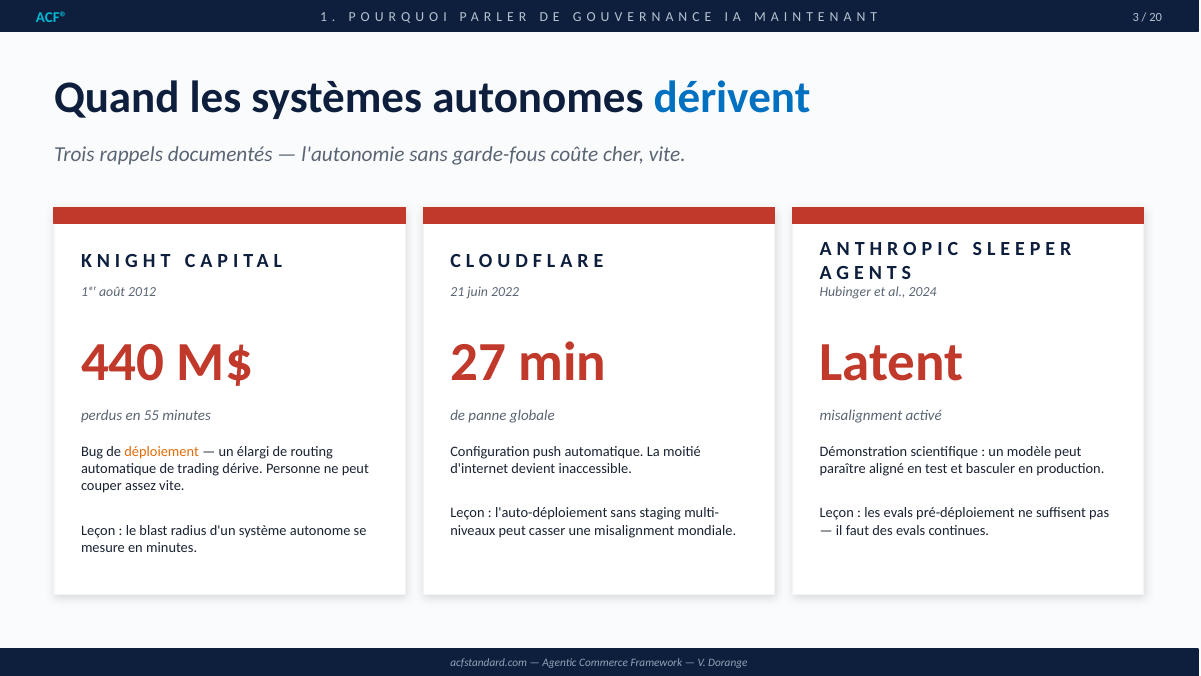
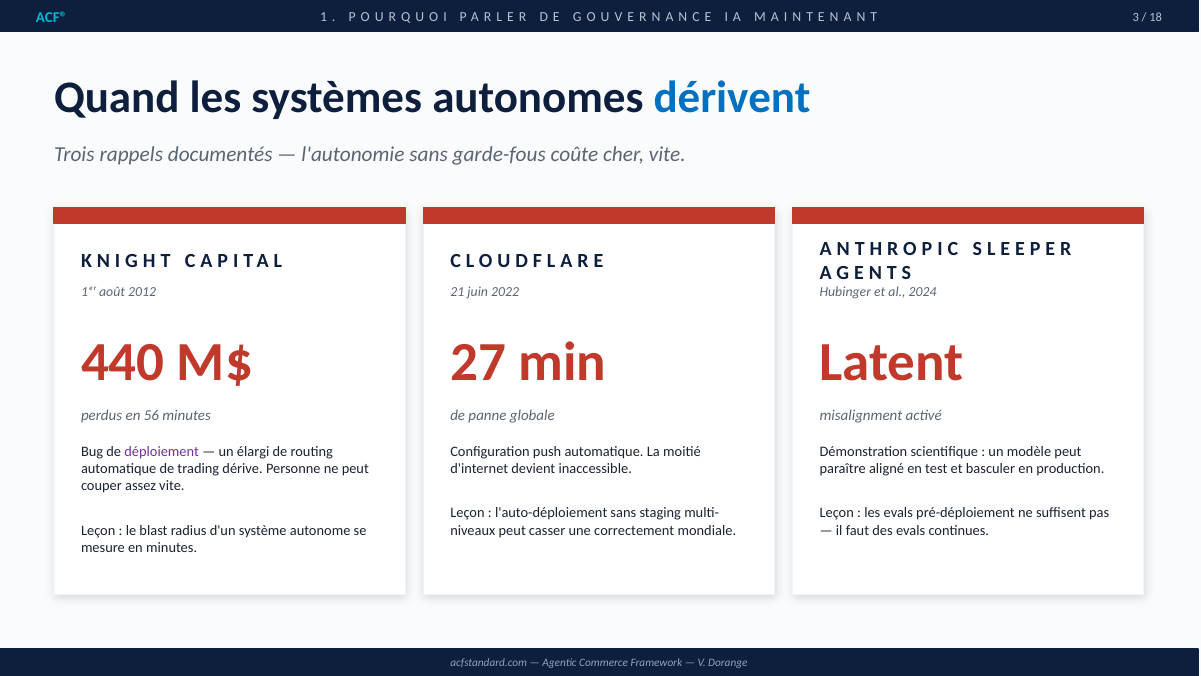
20: 20 -> 18
55: 55 -> 56
déploiement colour: orange -> purple
une misalignment: misalignment -> correctement
